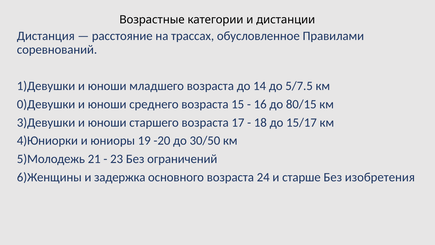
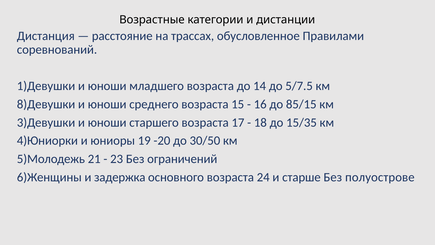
0)Девушки: 0)Девушки -> 8)Девушки
80/15: 80/15 -> 85/15
15/17: 15/17 -> 15/35
изобретения: изобретения -> полуострове
